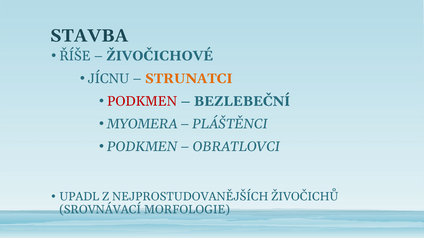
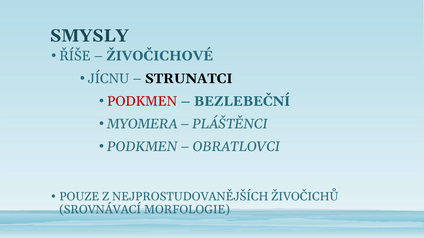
STAVBA: STAVBA -> SMYSLY
STRUNATCI colour: orange -> black
UPADL: UPADL -> POUZE
